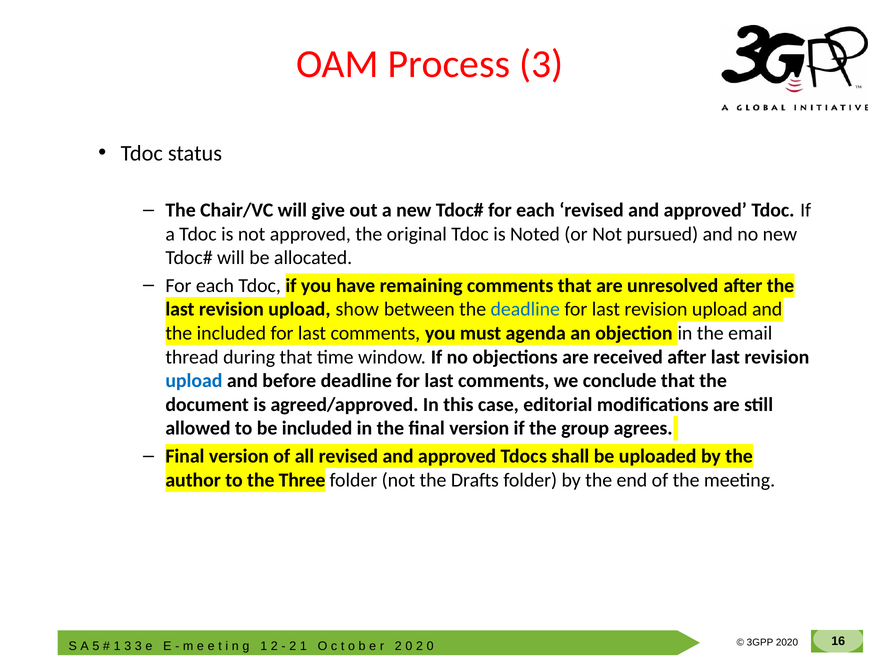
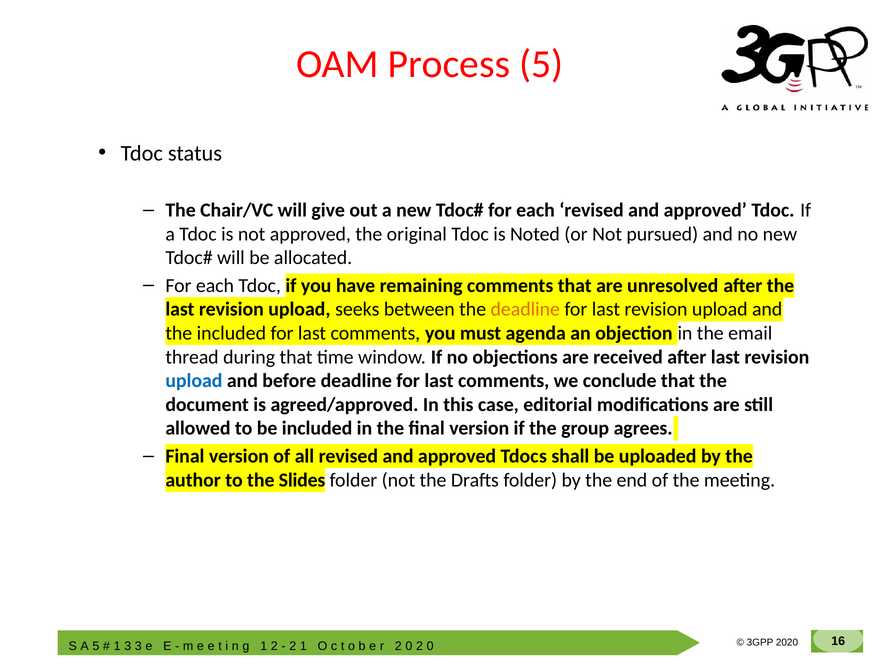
Process 3: 3 -> 5
show: show -> seeks
deadline at (525, 310) colour: blue -> orange
Three: Three -> Slides
